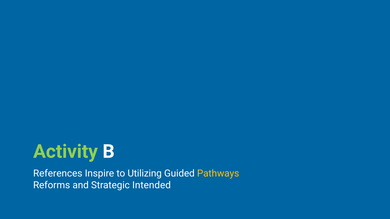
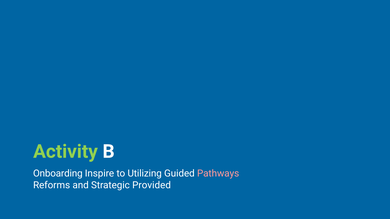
References: References -> Onboarding
Pathways colour: yellow -> pink
Intended: Intended -> Provided
